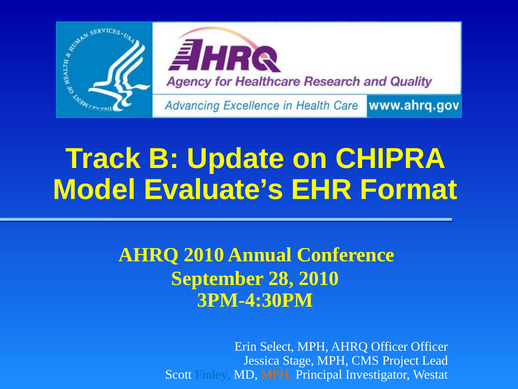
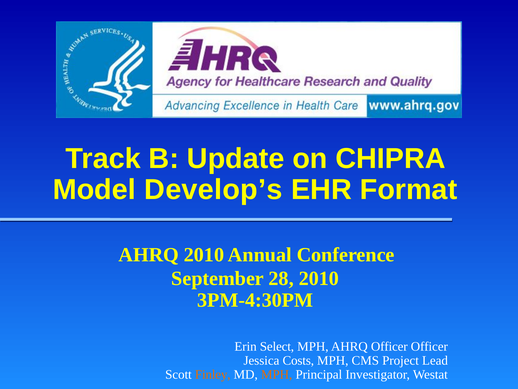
Evaluate’s: Evaluate’s -> Develop’s
Stage: Stage -> Costs
Finley colour: blue -> orange
